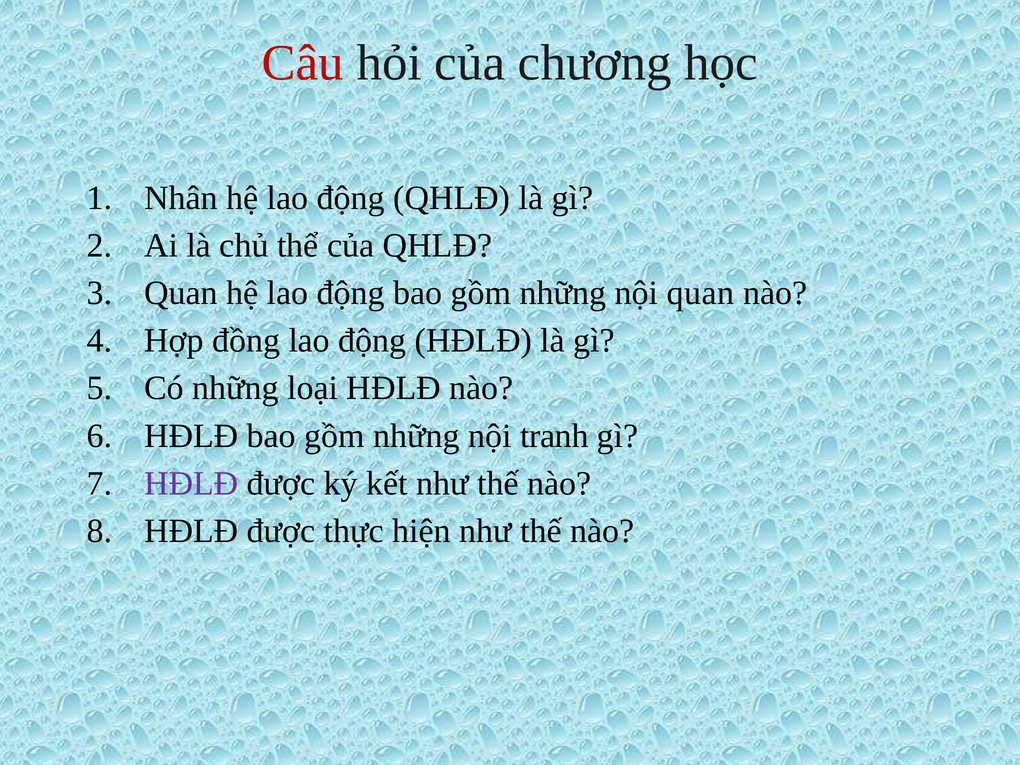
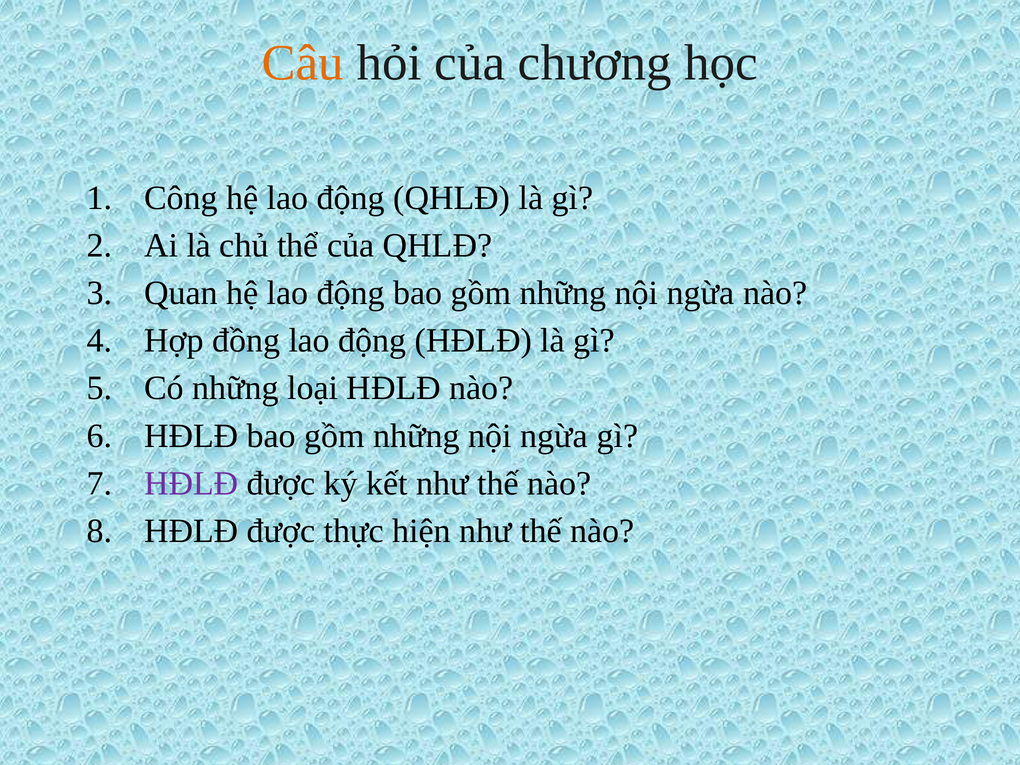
Câu colour: red -> orange
Nhân: Nhân -> Công
quan at (700, 293): quan -> ngừa
tranh at (554, 436): tranh -> ngừa
